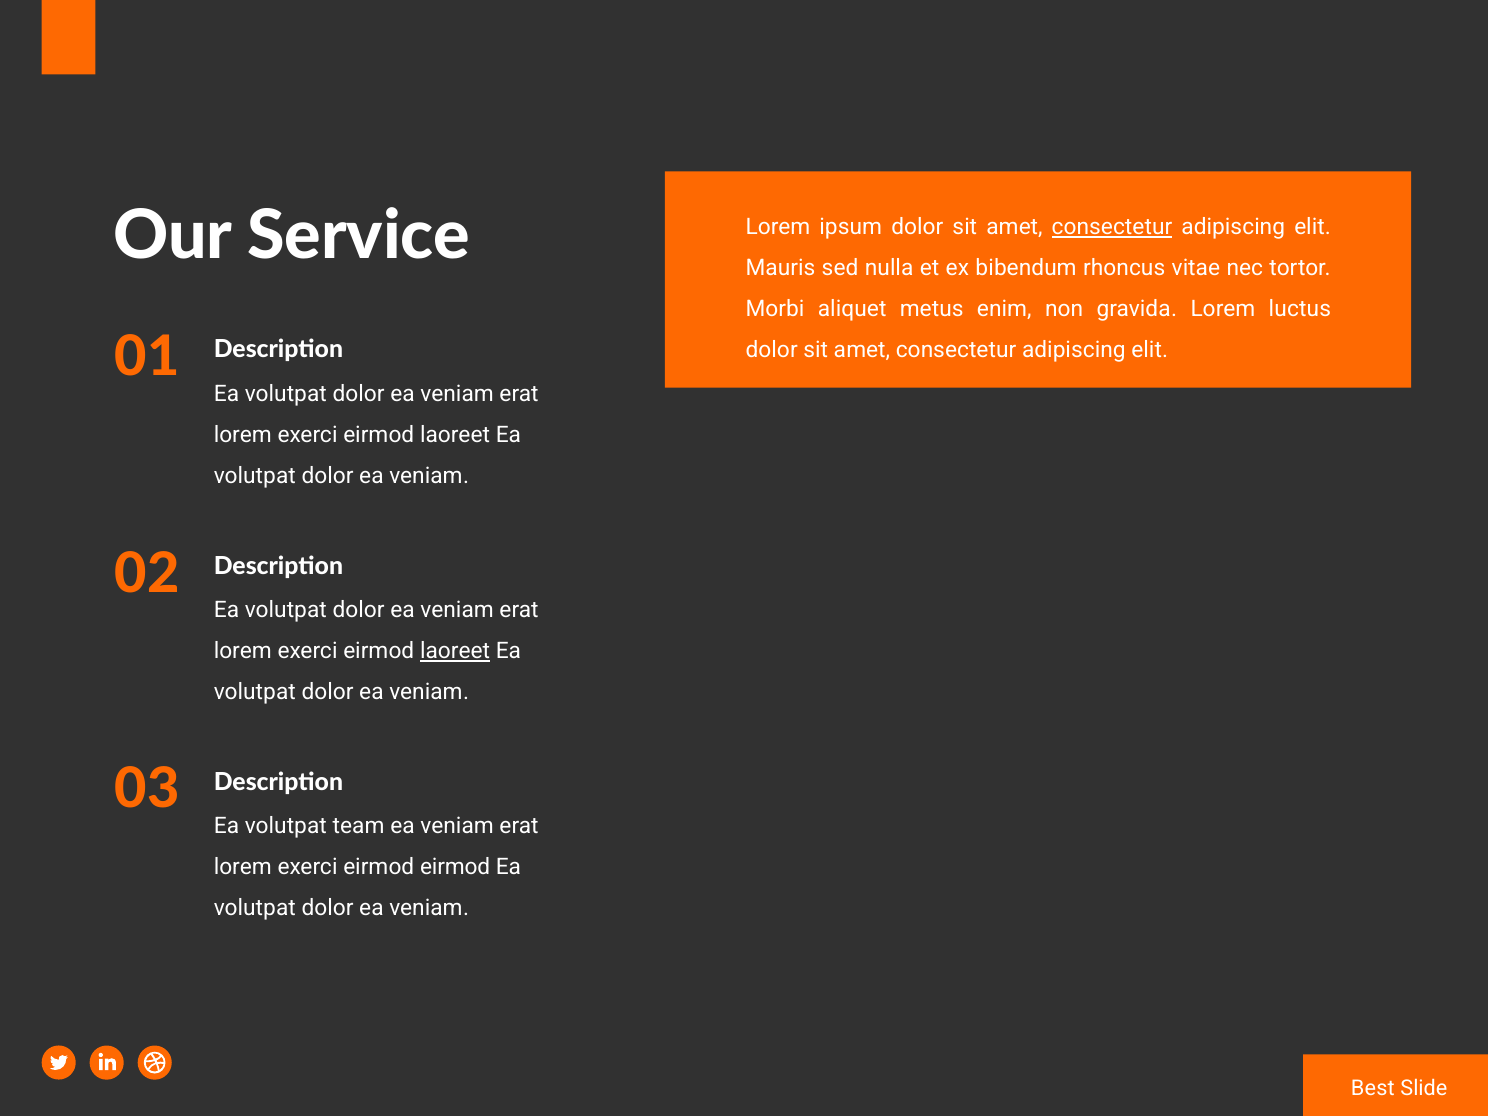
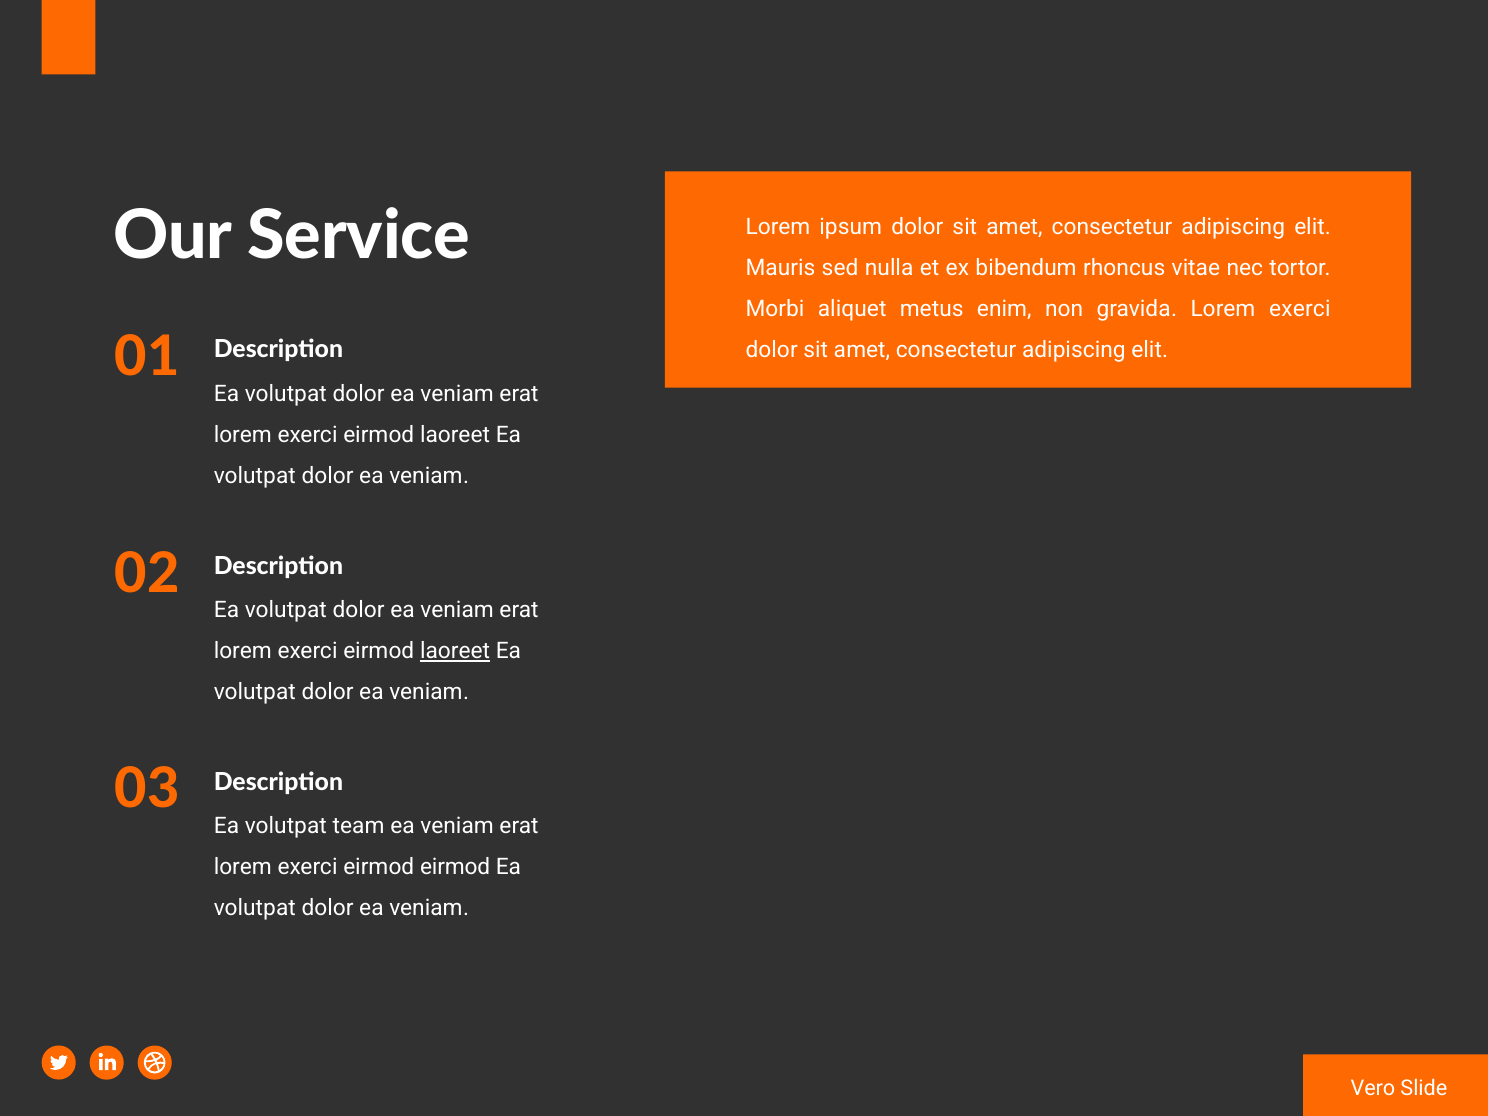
consectetur at (1112, 227) underline: present -> none
gravida Lorem luctus: luctus -> exerci
Best: Best -> Vero
